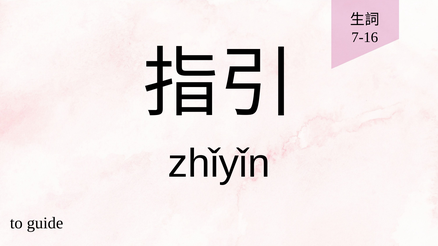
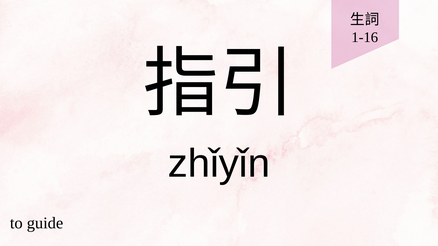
7-16: 7-16 -> 1-16
